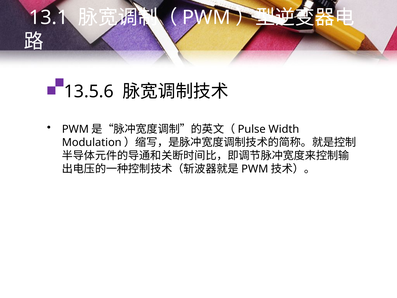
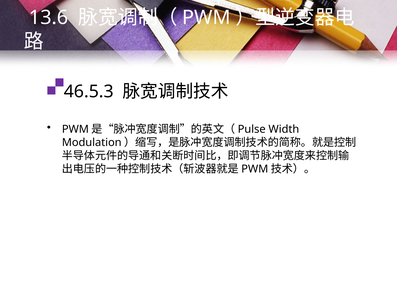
13.1: 13.1 -> 13.6
13.5.6: 13.5.6 -> 46.5.3
